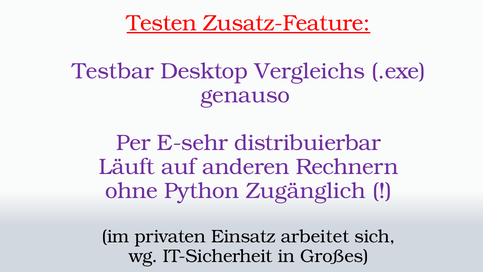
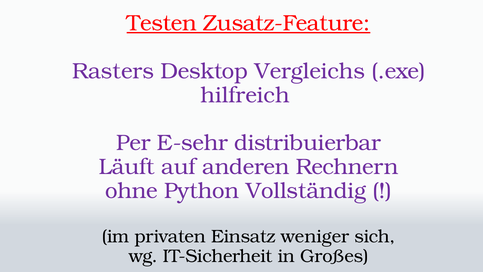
Testbar: Testbar -> Rasters
genauso: genauso -> hilfreich
Zugänglich: Zugänglich -> Vollständig
arbeitet: arbeitet -> weniger
